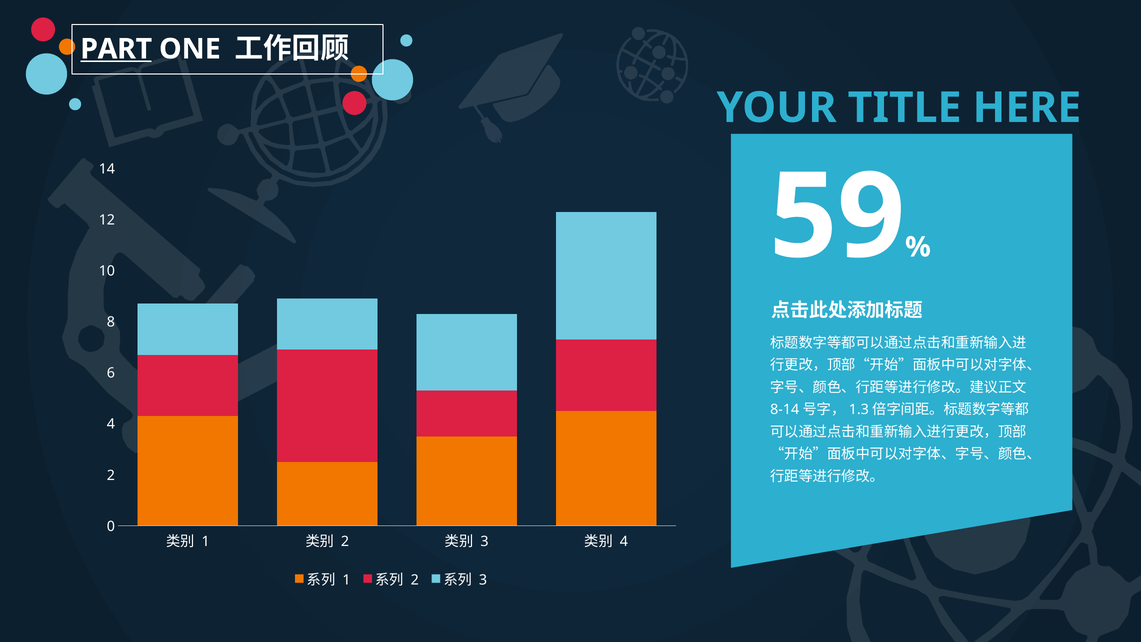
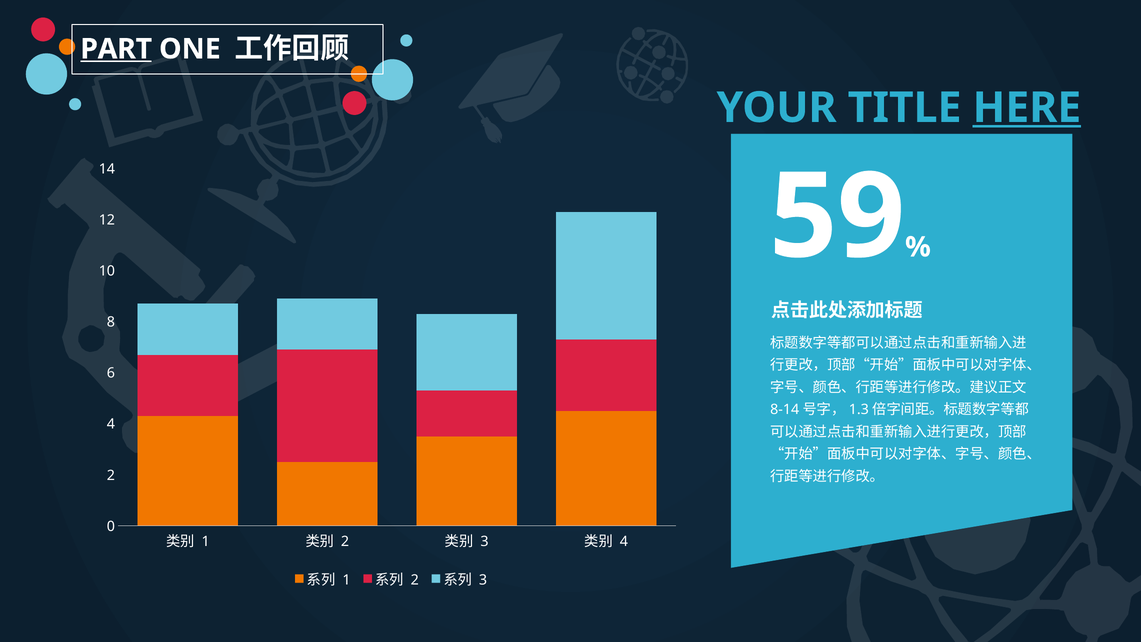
HERE underline: none -> present
